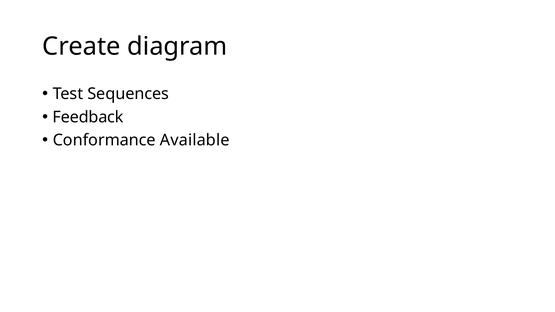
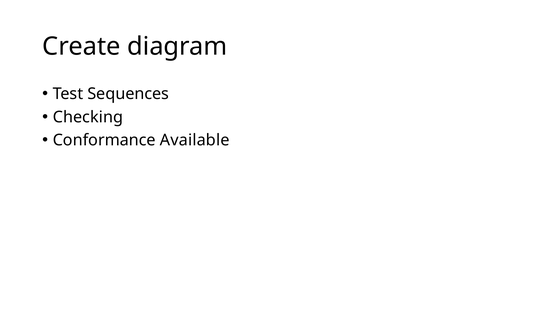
Feedback: Feedback -> Checking
